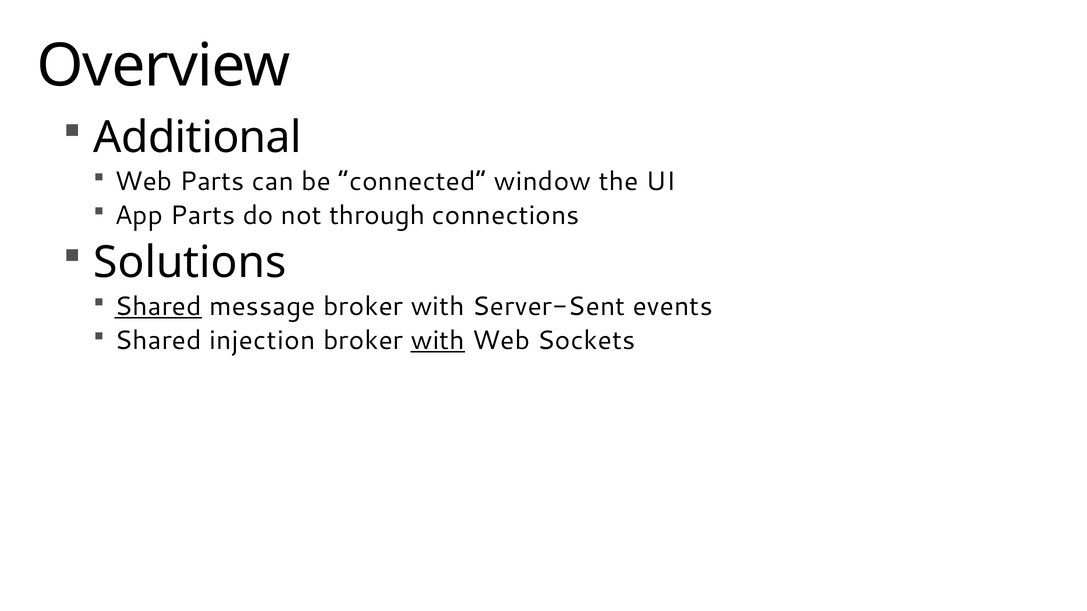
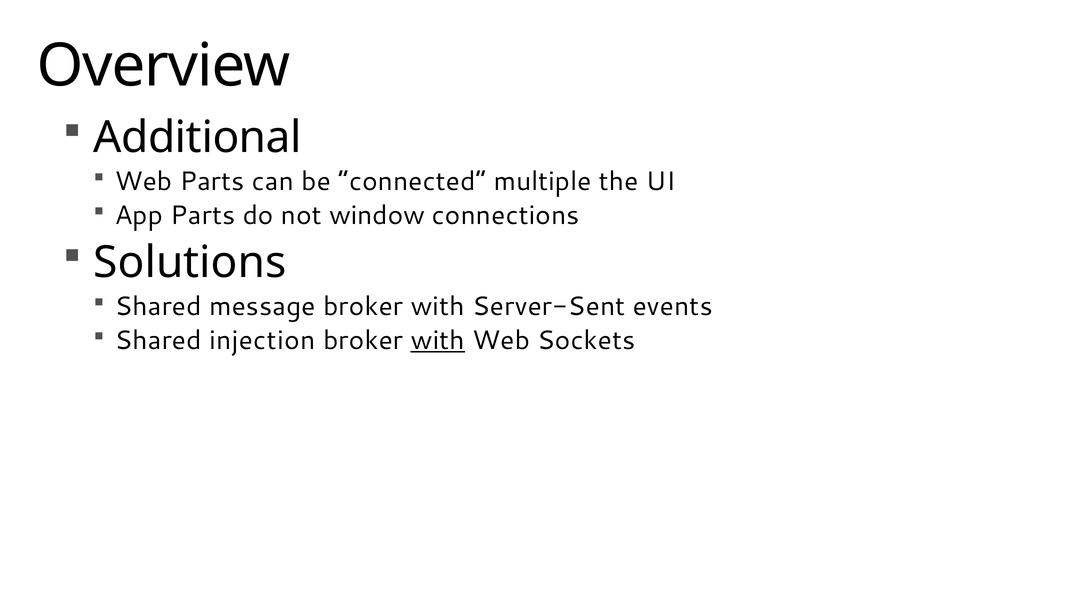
window: window -> multiple
through: through -> window
Shared at (158, 306) underline: present -> none
